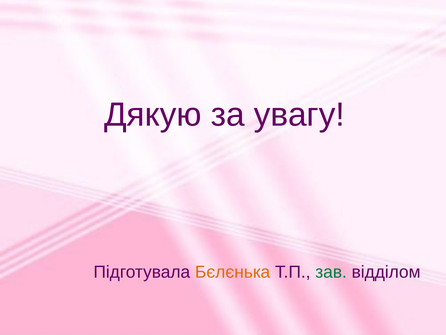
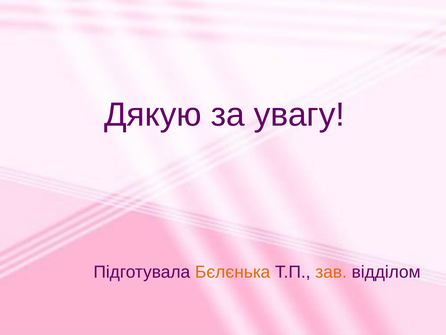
зав colour: green -> orange
